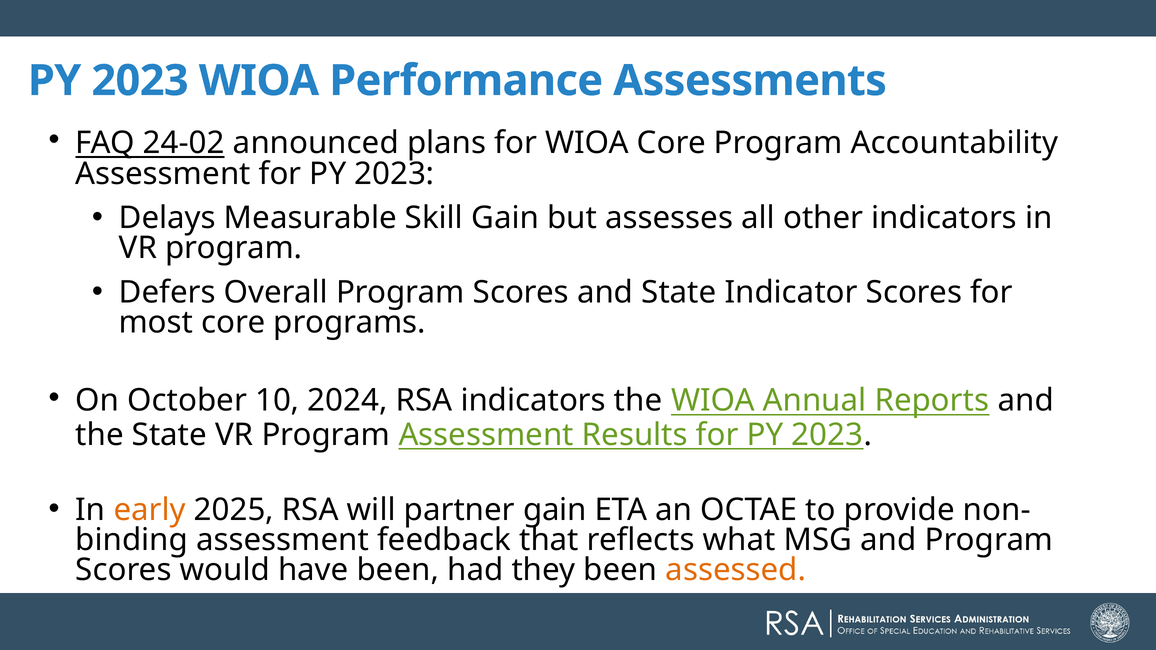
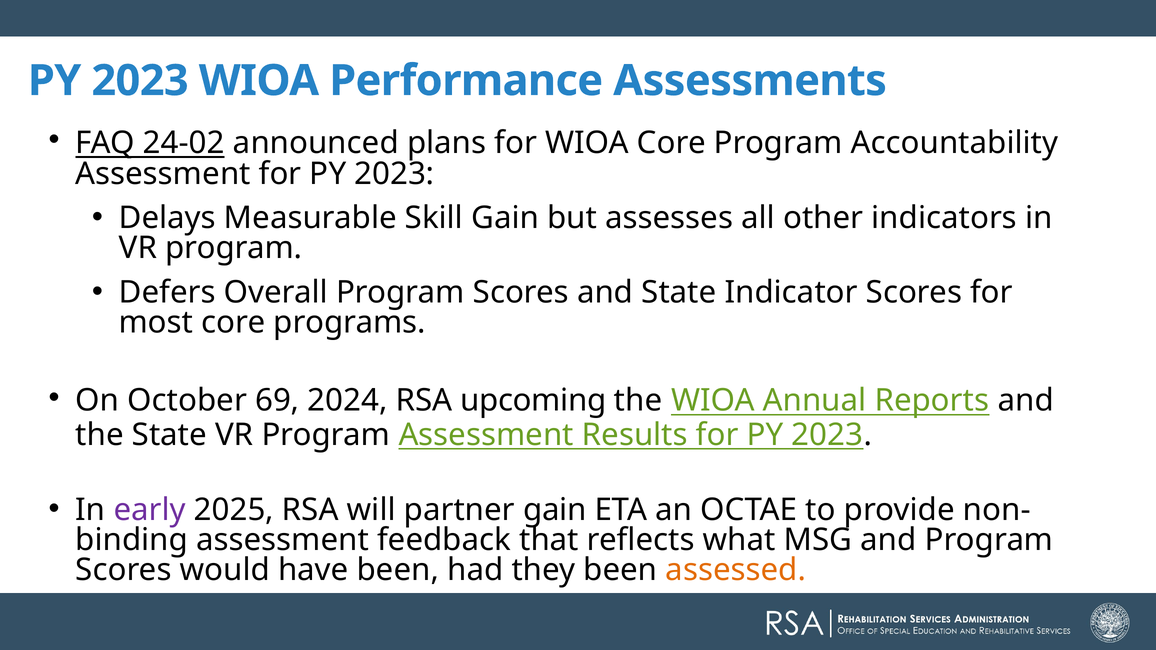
10: 10 -> 69
RSA indicators: indicators -> upcoming
early colour: orange -> purple
